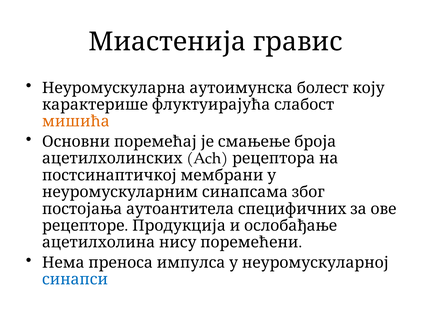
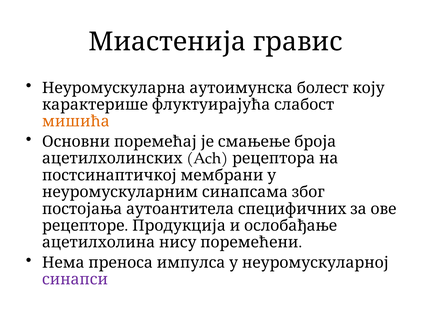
синапси colour: blue -> purple
